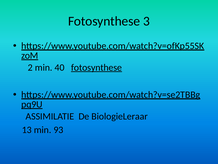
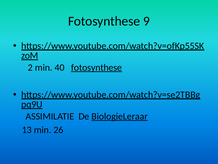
3: 3 -> 9
BiologieLeraar underline: none -> present
93: 93 -> 26
